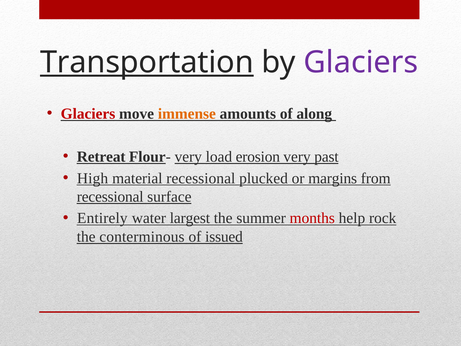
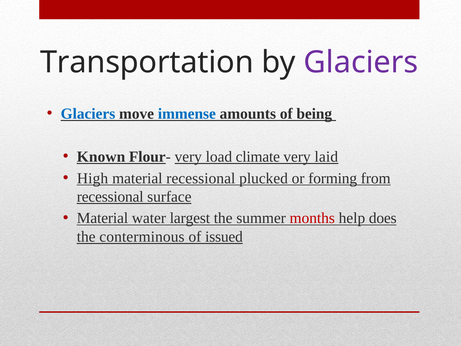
Transportation underline: present -> none
Glaciers at (88, 114) colour: red -> blue
immense colour: orange -> blue
along: along -> being
Retreat: Retreat -> Known
erosion: erosion -> climate
past: past -> laid
margins: margins -> forming
Entirely at (102, 218): Entirely -> Material
rock: rock -> does
